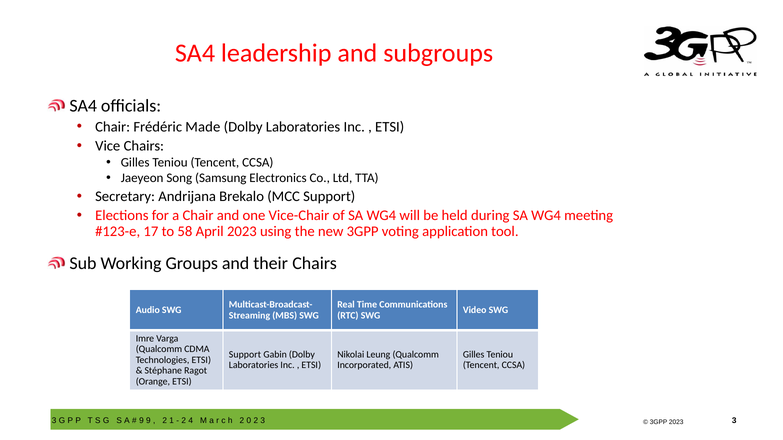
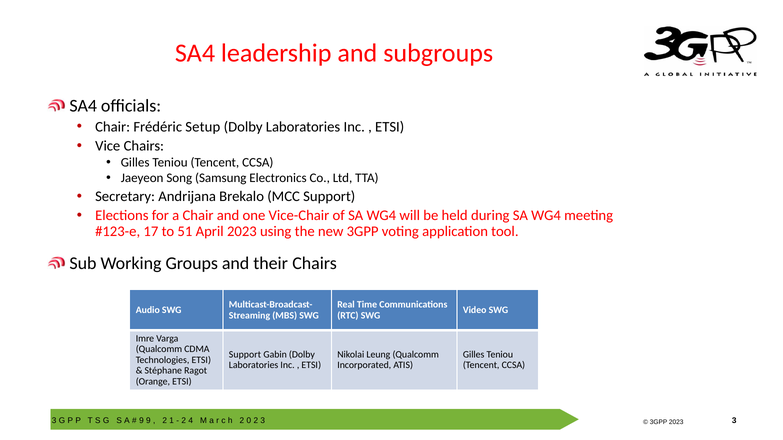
Made: Made -> Setup
58: 58 -> 51
